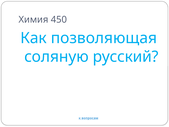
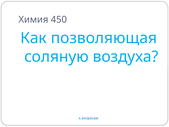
русский: русский -> воздуха
